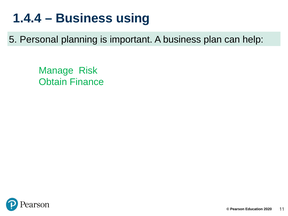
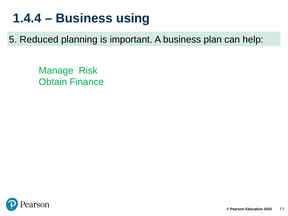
Personal: Personal -> Reduced
